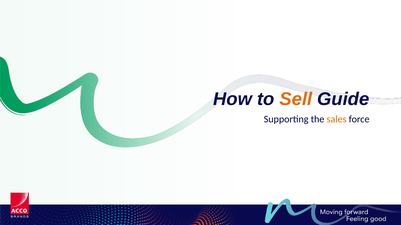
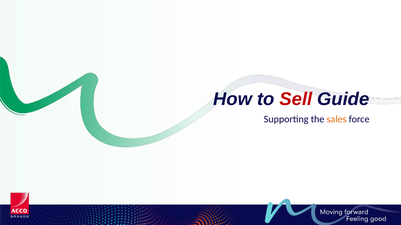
Sell colour: orange -> red
